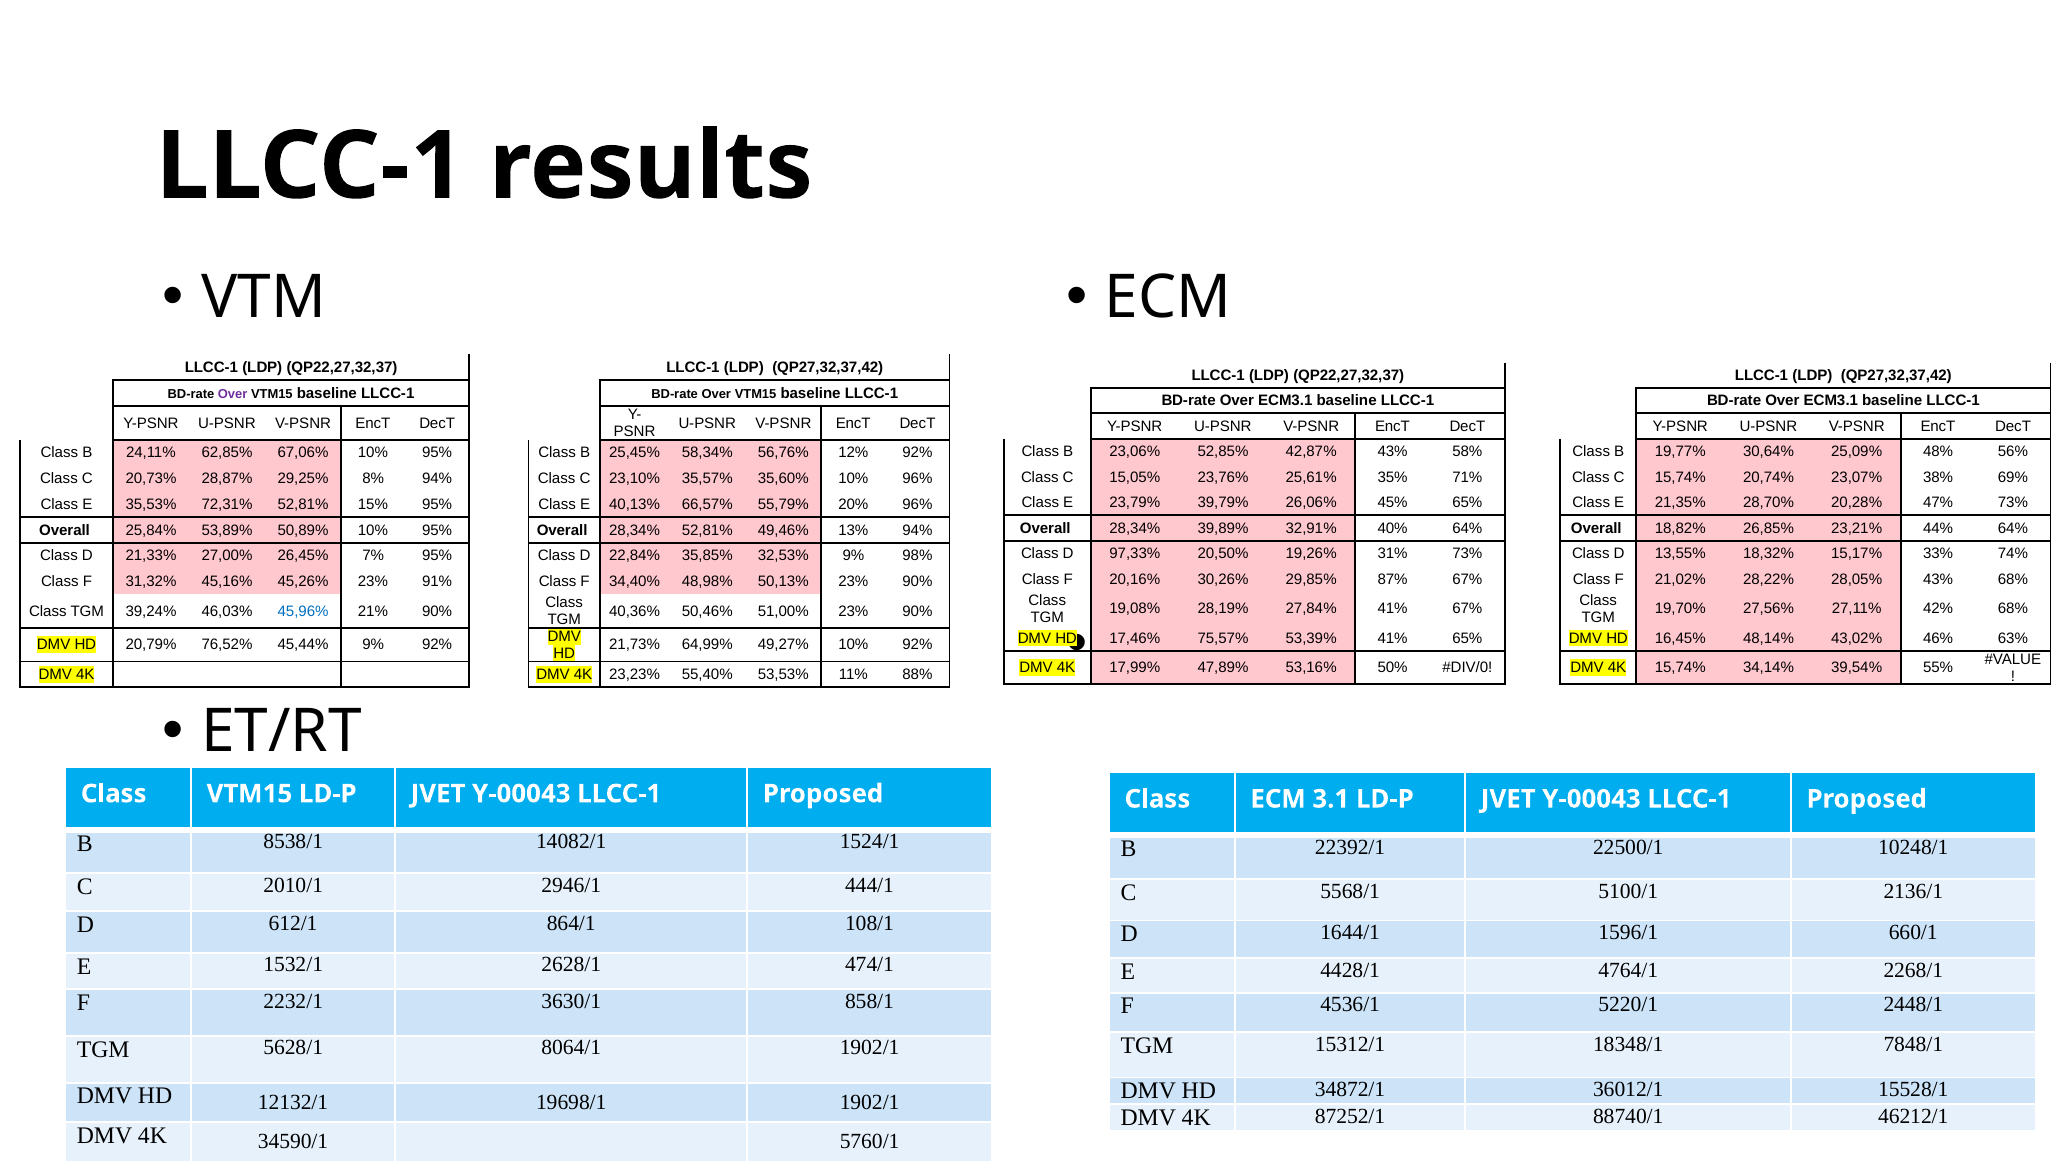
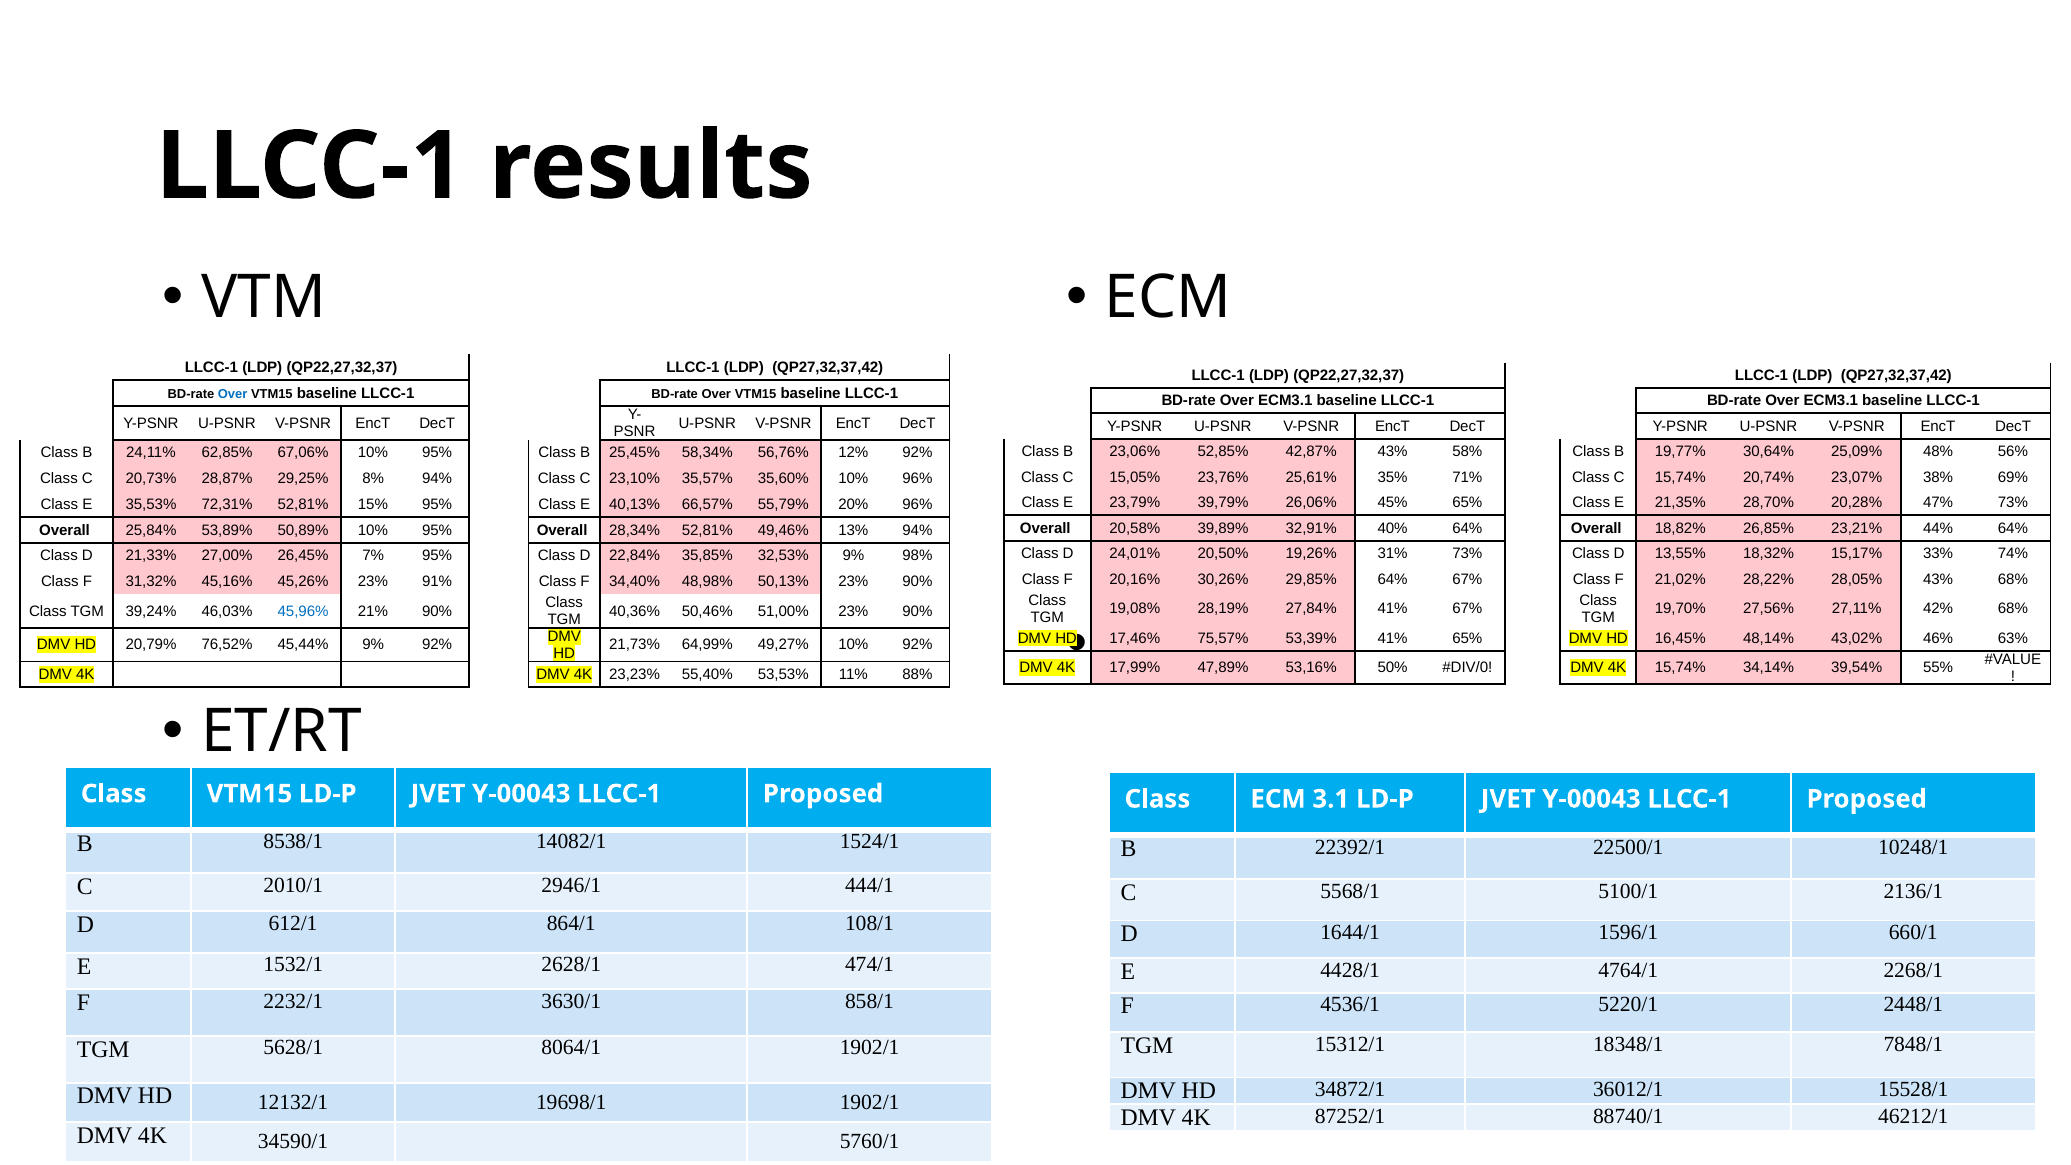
Over at (233, 394) colour: purple -> blue
28,34% at (1135, 528): 28,34% -> 20,58%
97,33%: 97,33% -> 24,01%
29,85% 87%: 87% -> 64%
